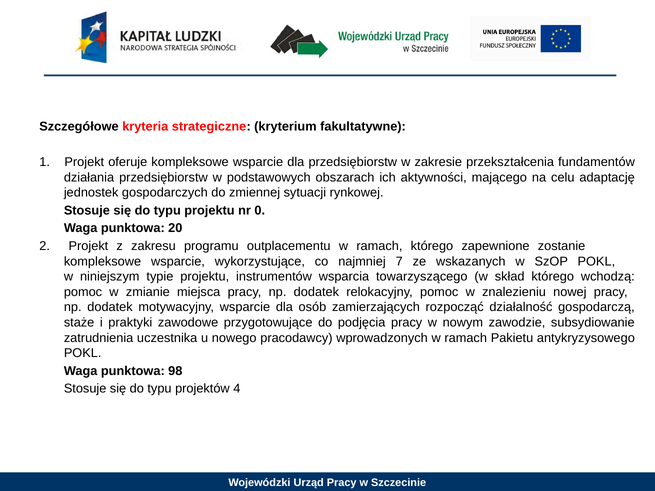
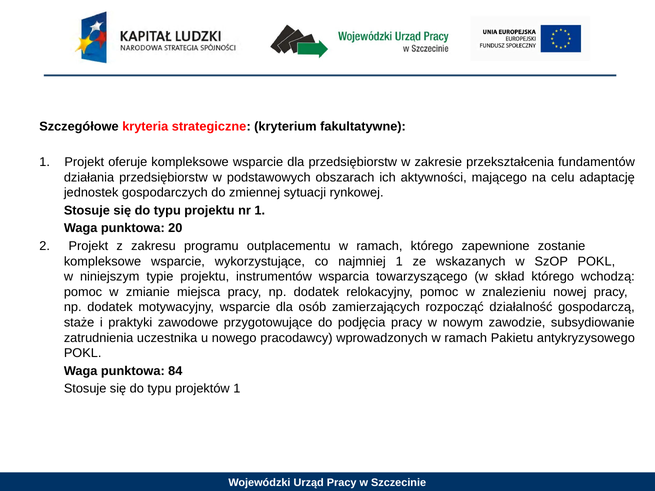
nr 0: 0 -> 1
najmniej 7: 7 -> 1
98: 98 -> 84
projektów 4: 4 -> 1
